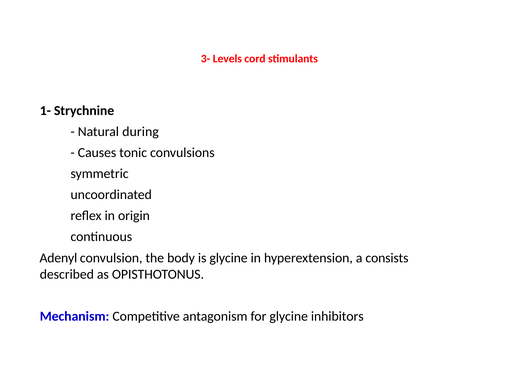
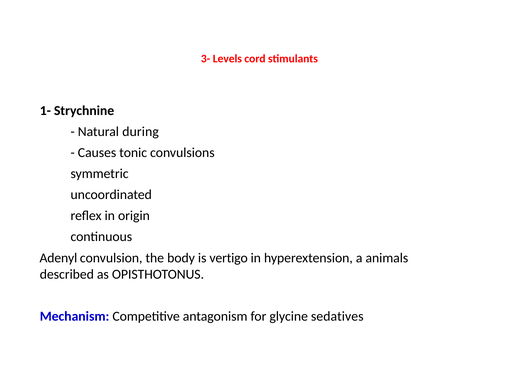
is glycine: glycine -> vertigo
consists: consists -> animals
inhibitors: inhibitors -> sedatives
